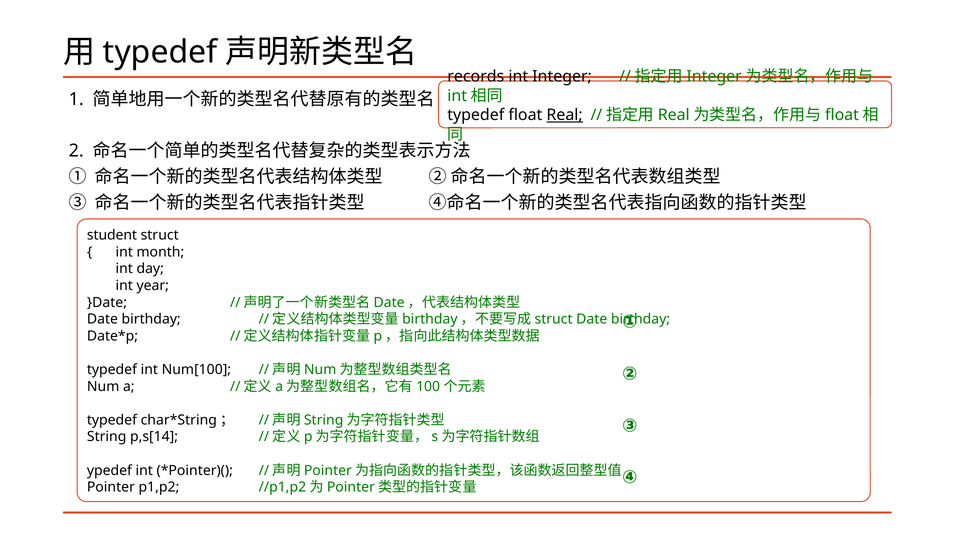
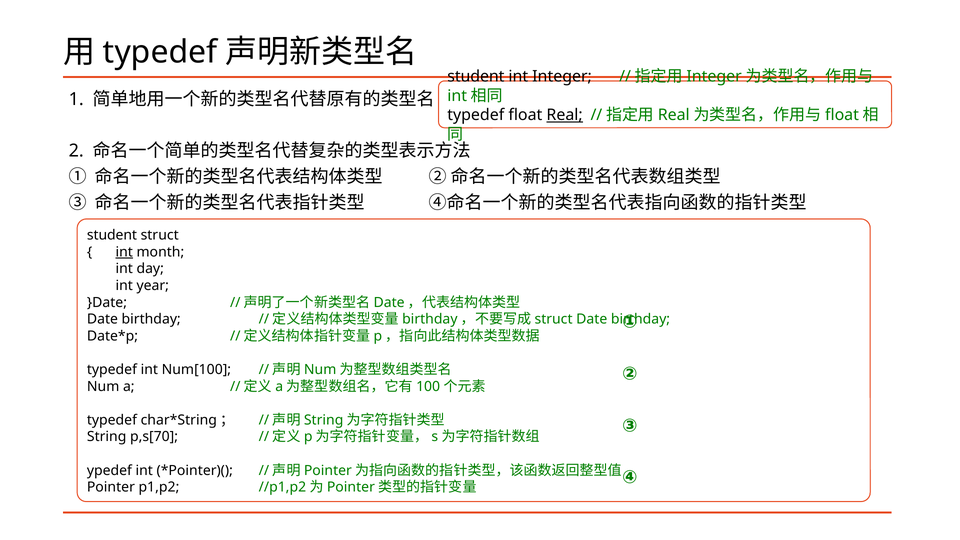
records at (476, 77): records -> student
int at (124, 252) underline: none -> present
p,s[14: p,s[14 -> p,s[70
